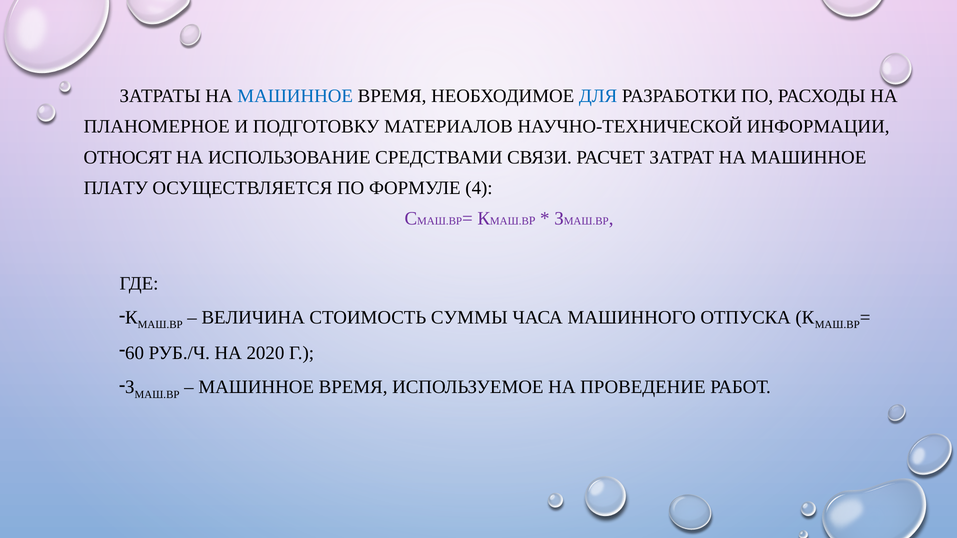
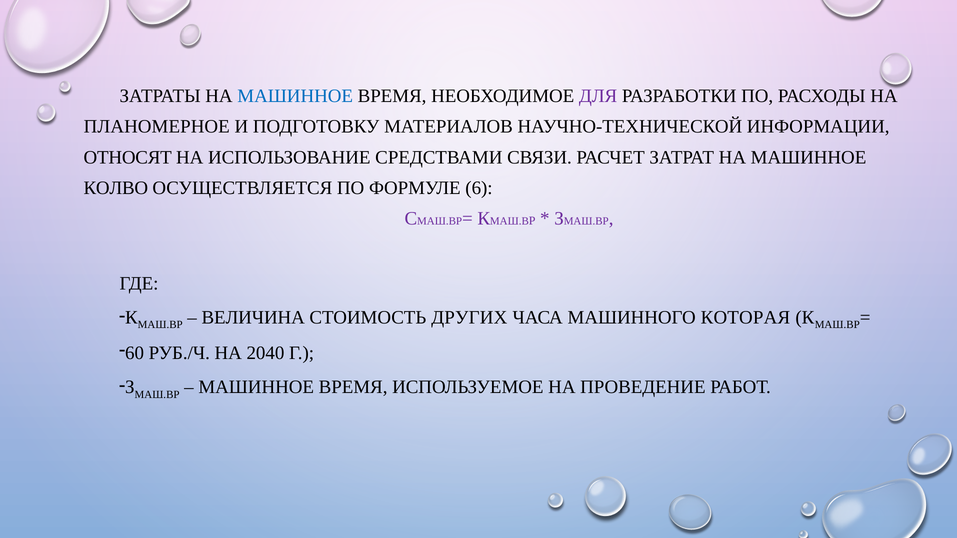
ДЛЯ colour: blue -> purple
ПЛАТУ: ПЛАТУ -> КОЛВО
4: 4 -> 6
СУММЫ: СУММЫ -> ДРУГИХ
ОТПУСКА: ОТПУСКА -> КОТОРАЯ
2020: 2020 -> 2040
